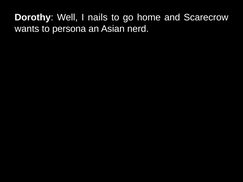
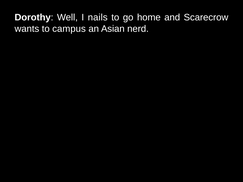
persona: persona -> campus
